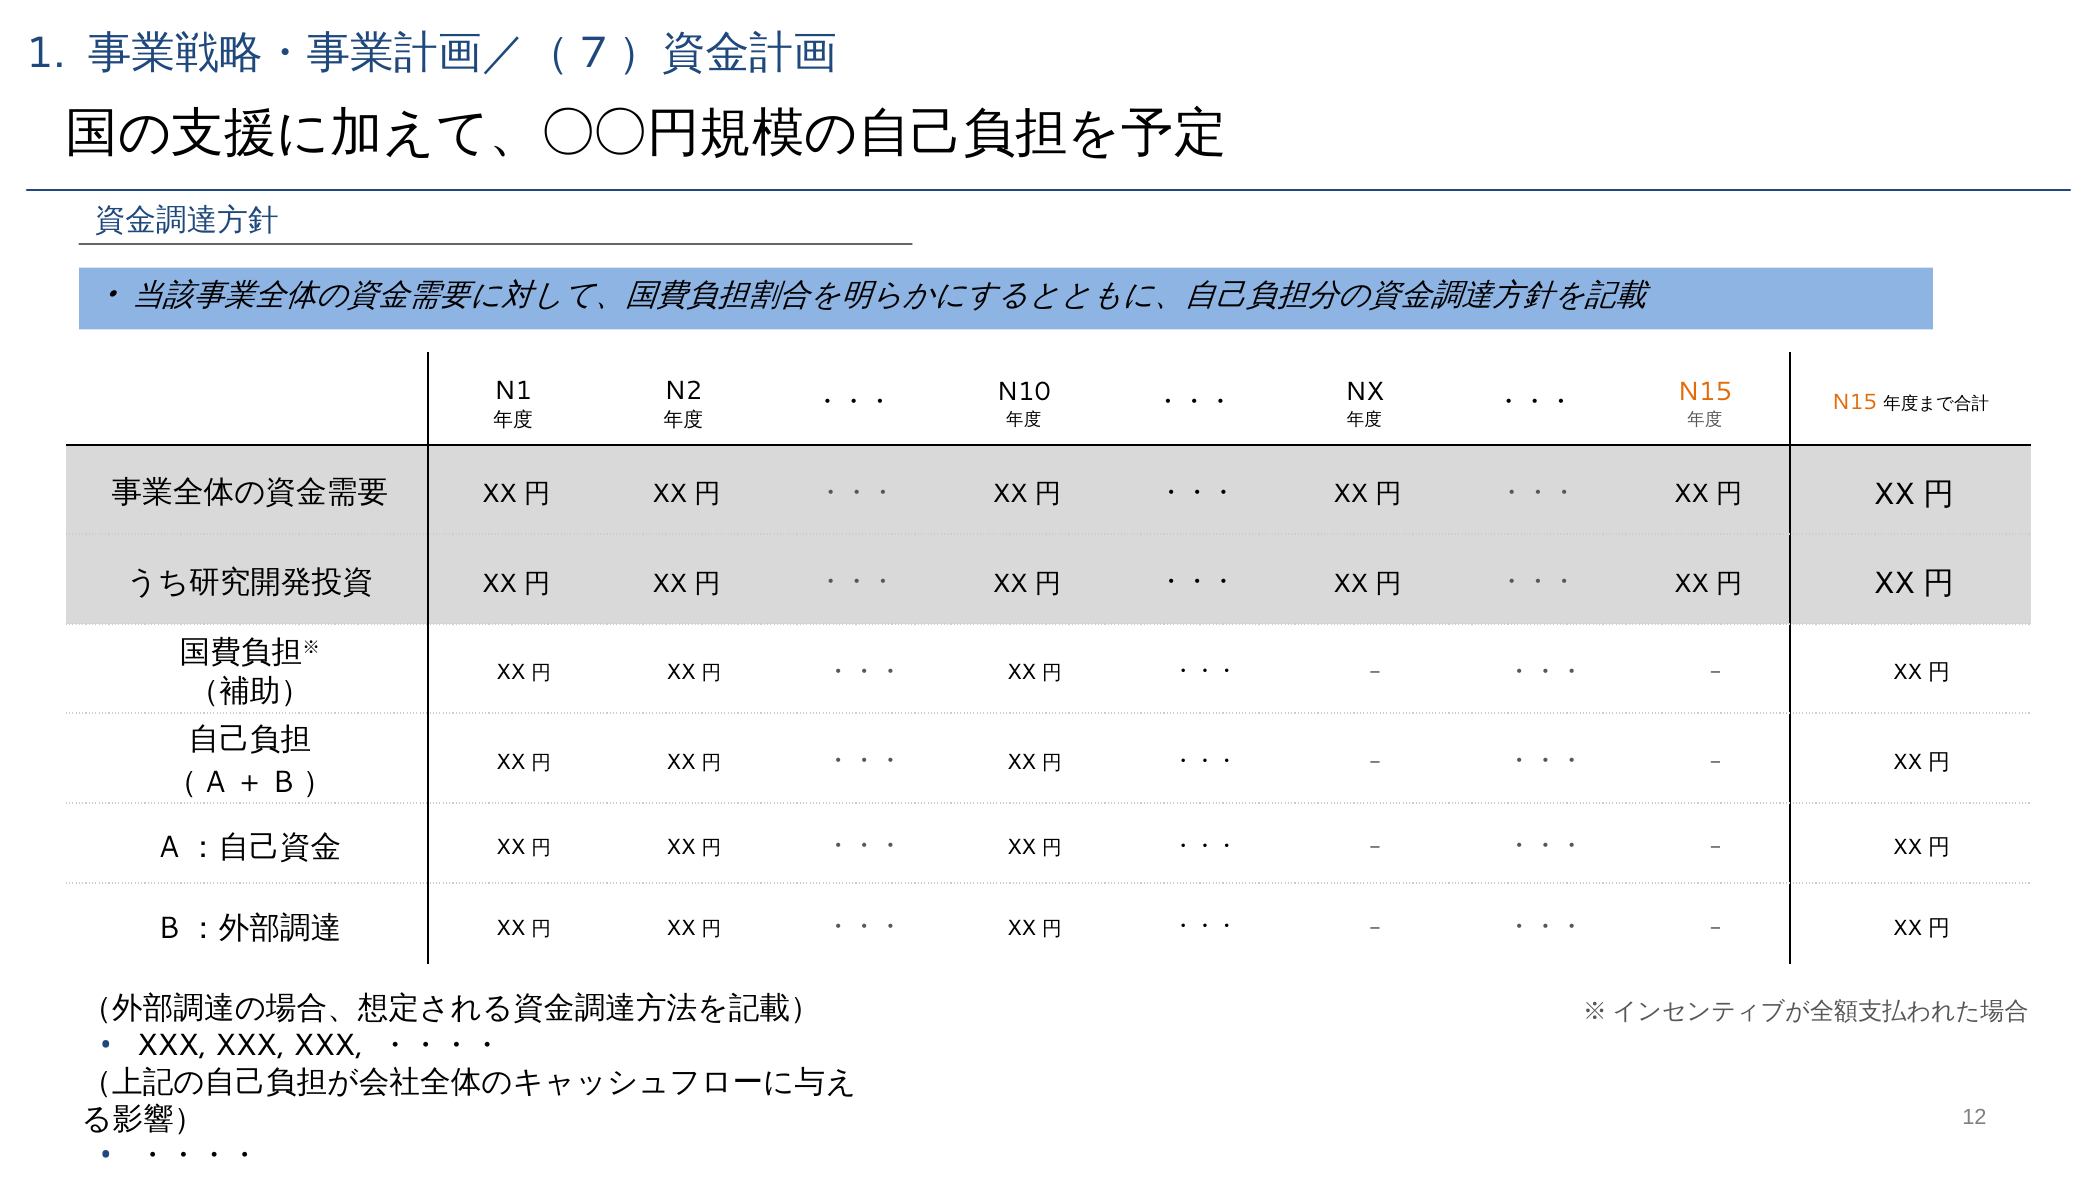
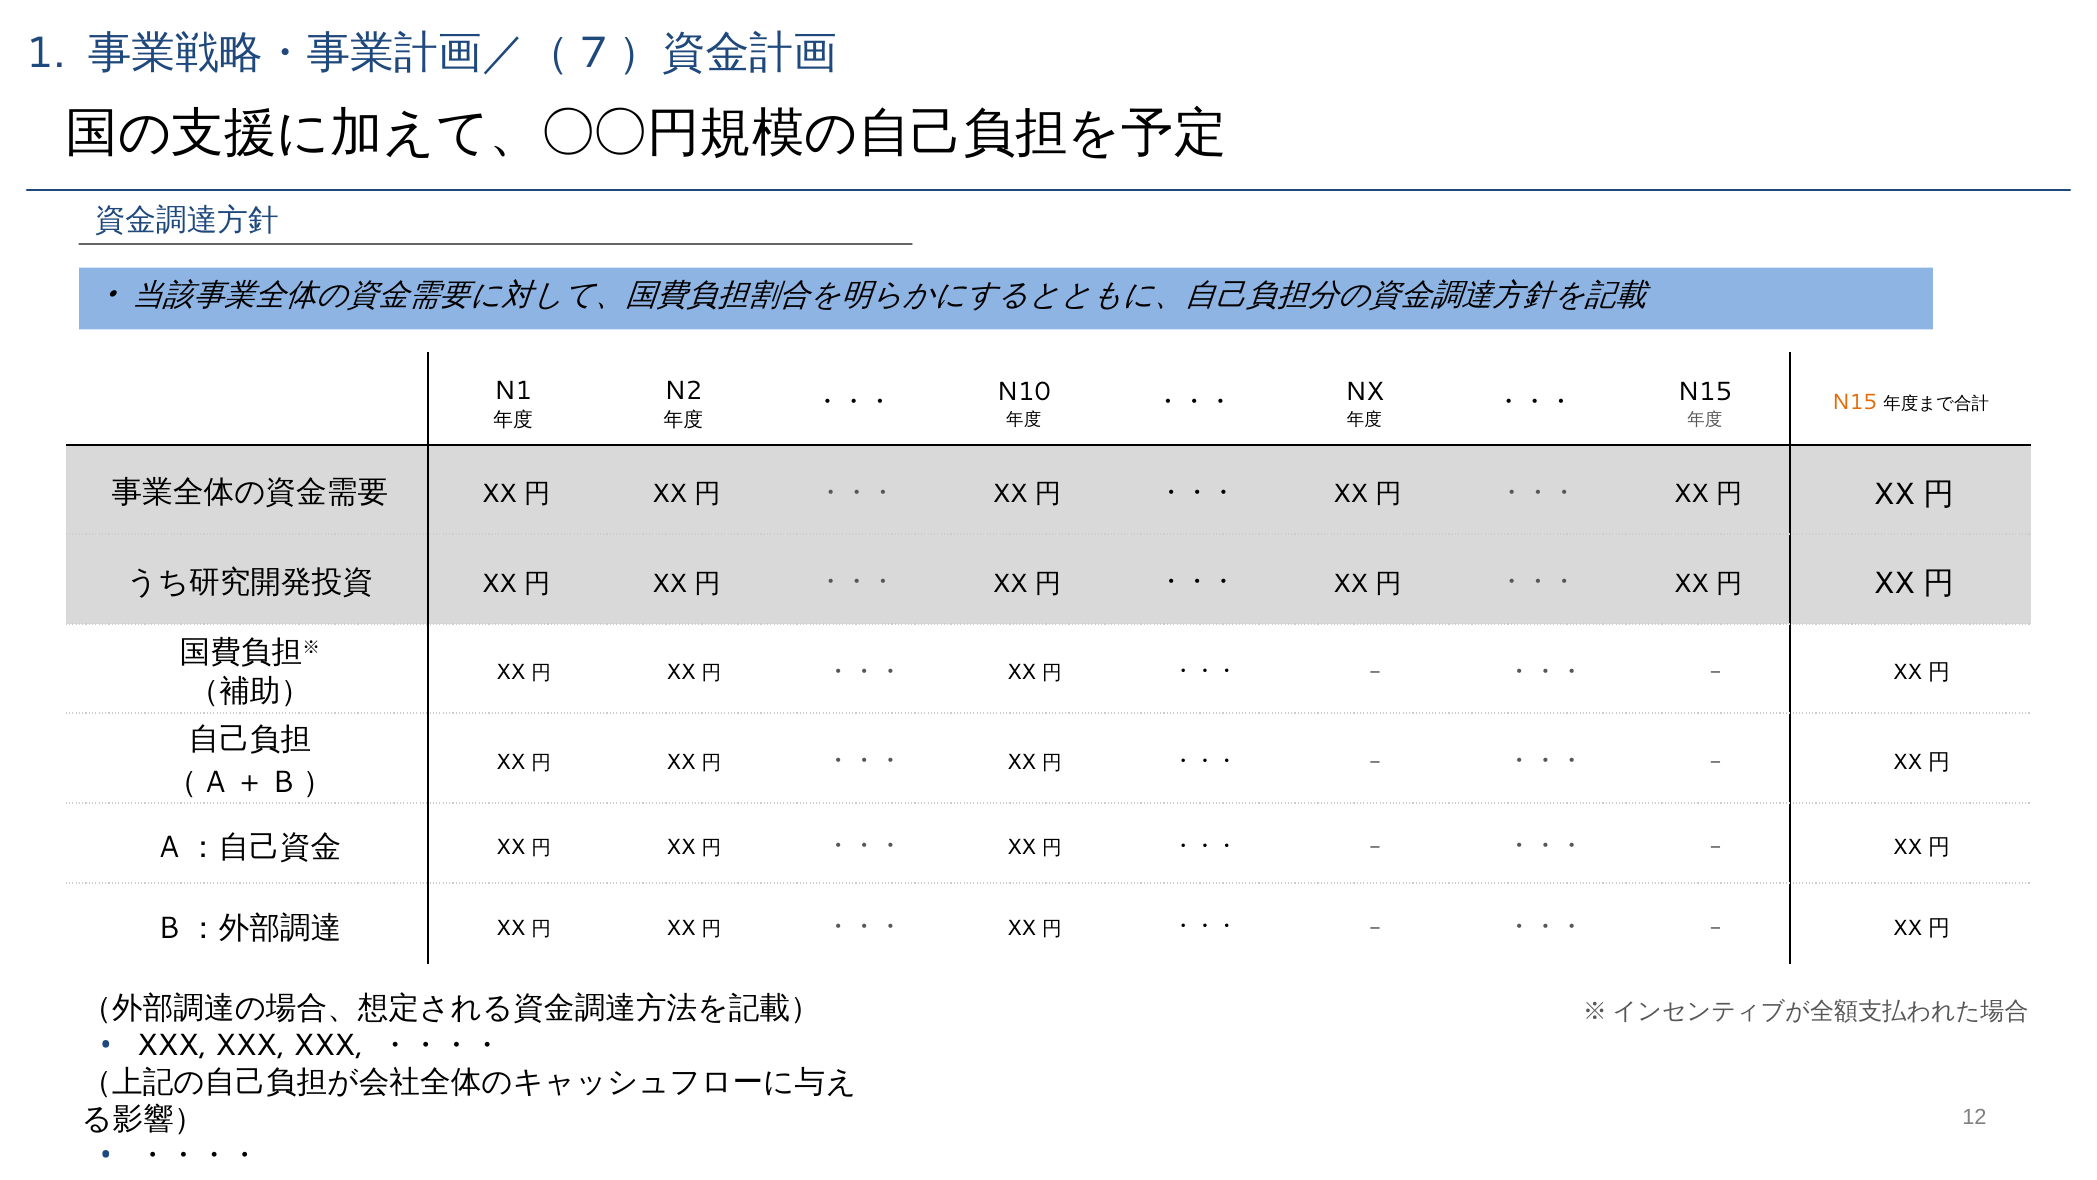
N15 at (1705, 392) colour: orange -> black
